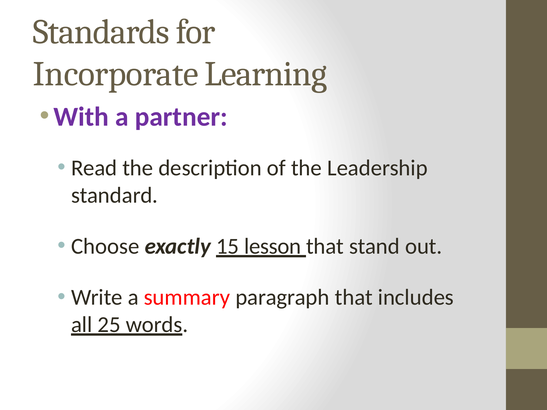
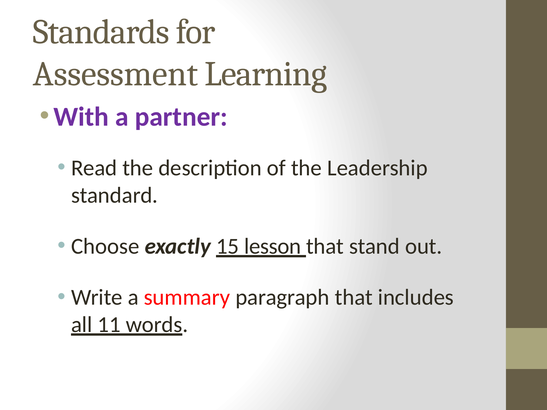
Incorporate: Incorporate -> Assessment
25: 25 -> 11
